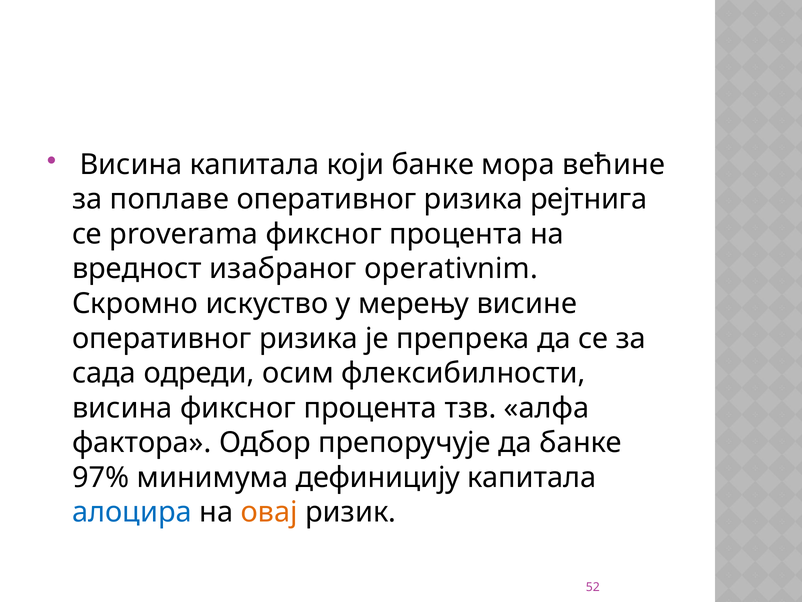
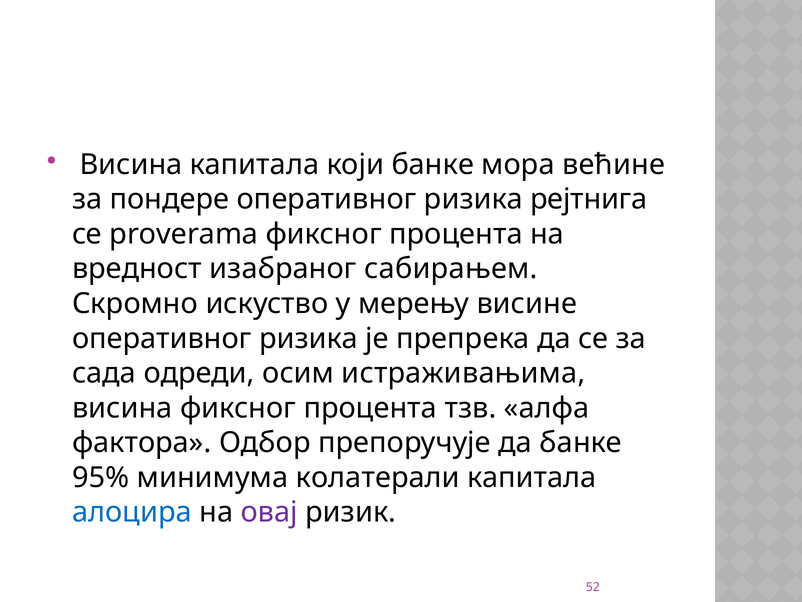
поплаве: поплаве -> пондере
operativnim: operativnim -> сабирањем
флексибилности: флексибилности -> истраживањима
97%: 97% -> 95%
дефиницију: дефиницију -> колатерали
овај colour: orange -> purple
